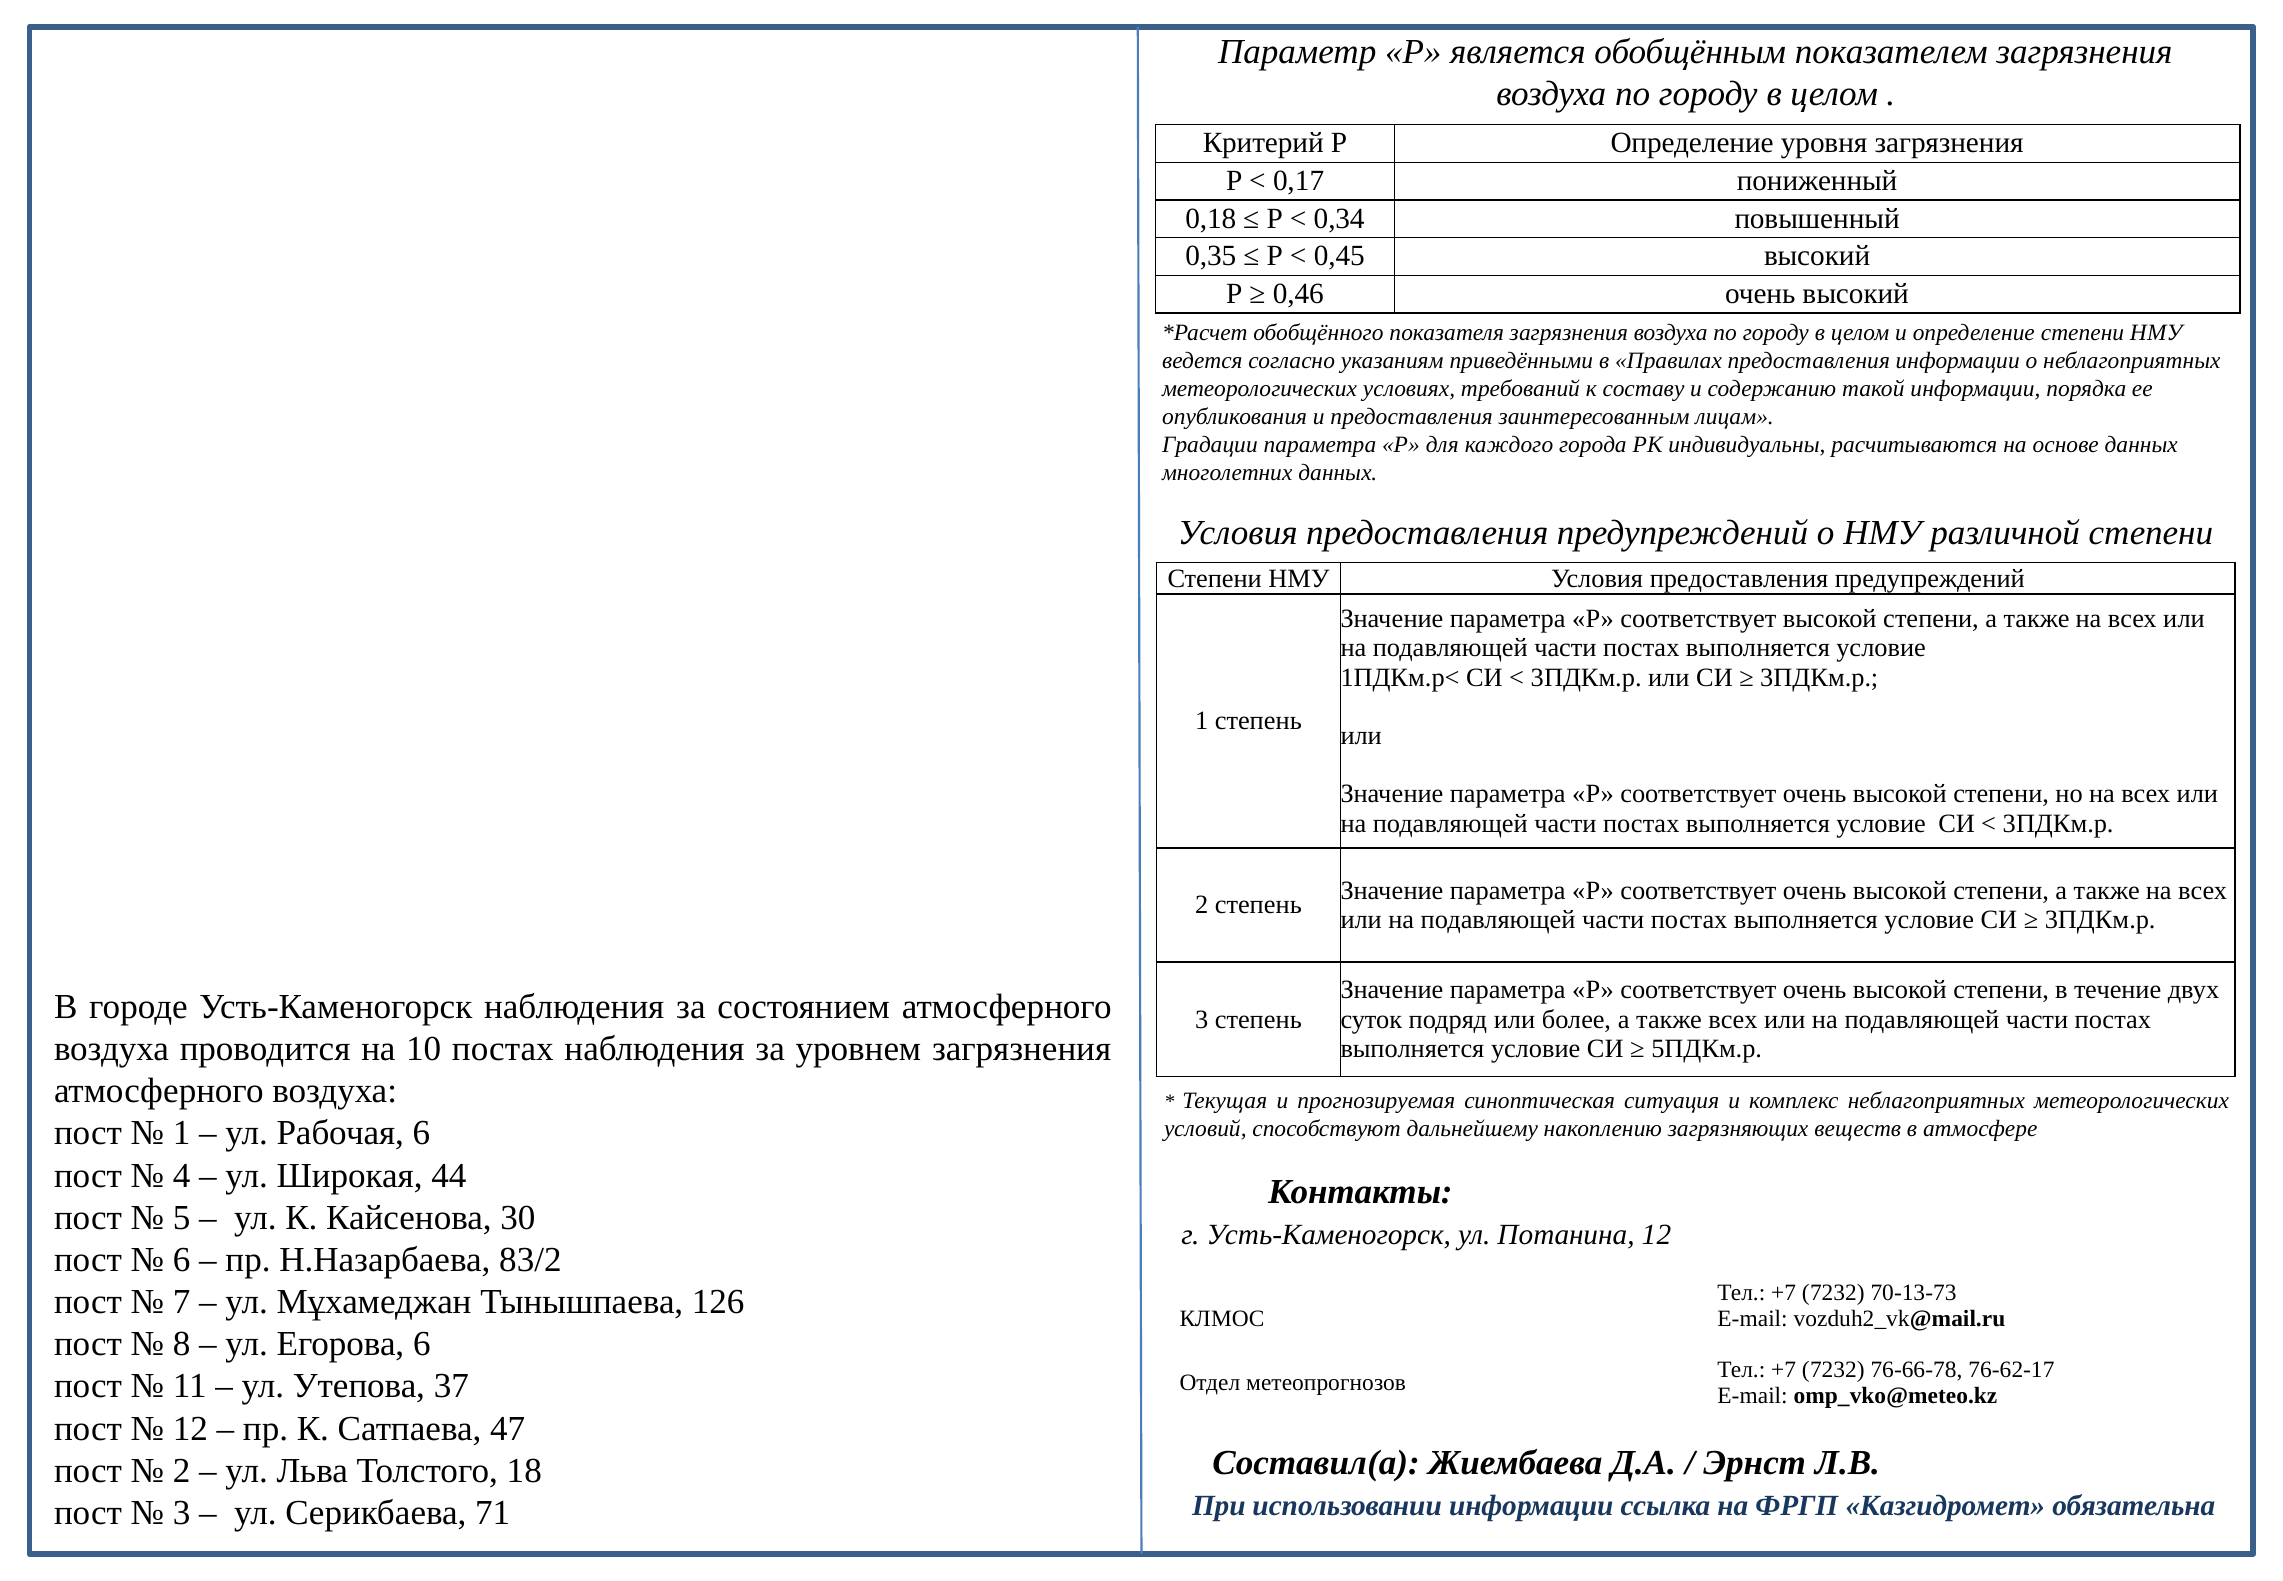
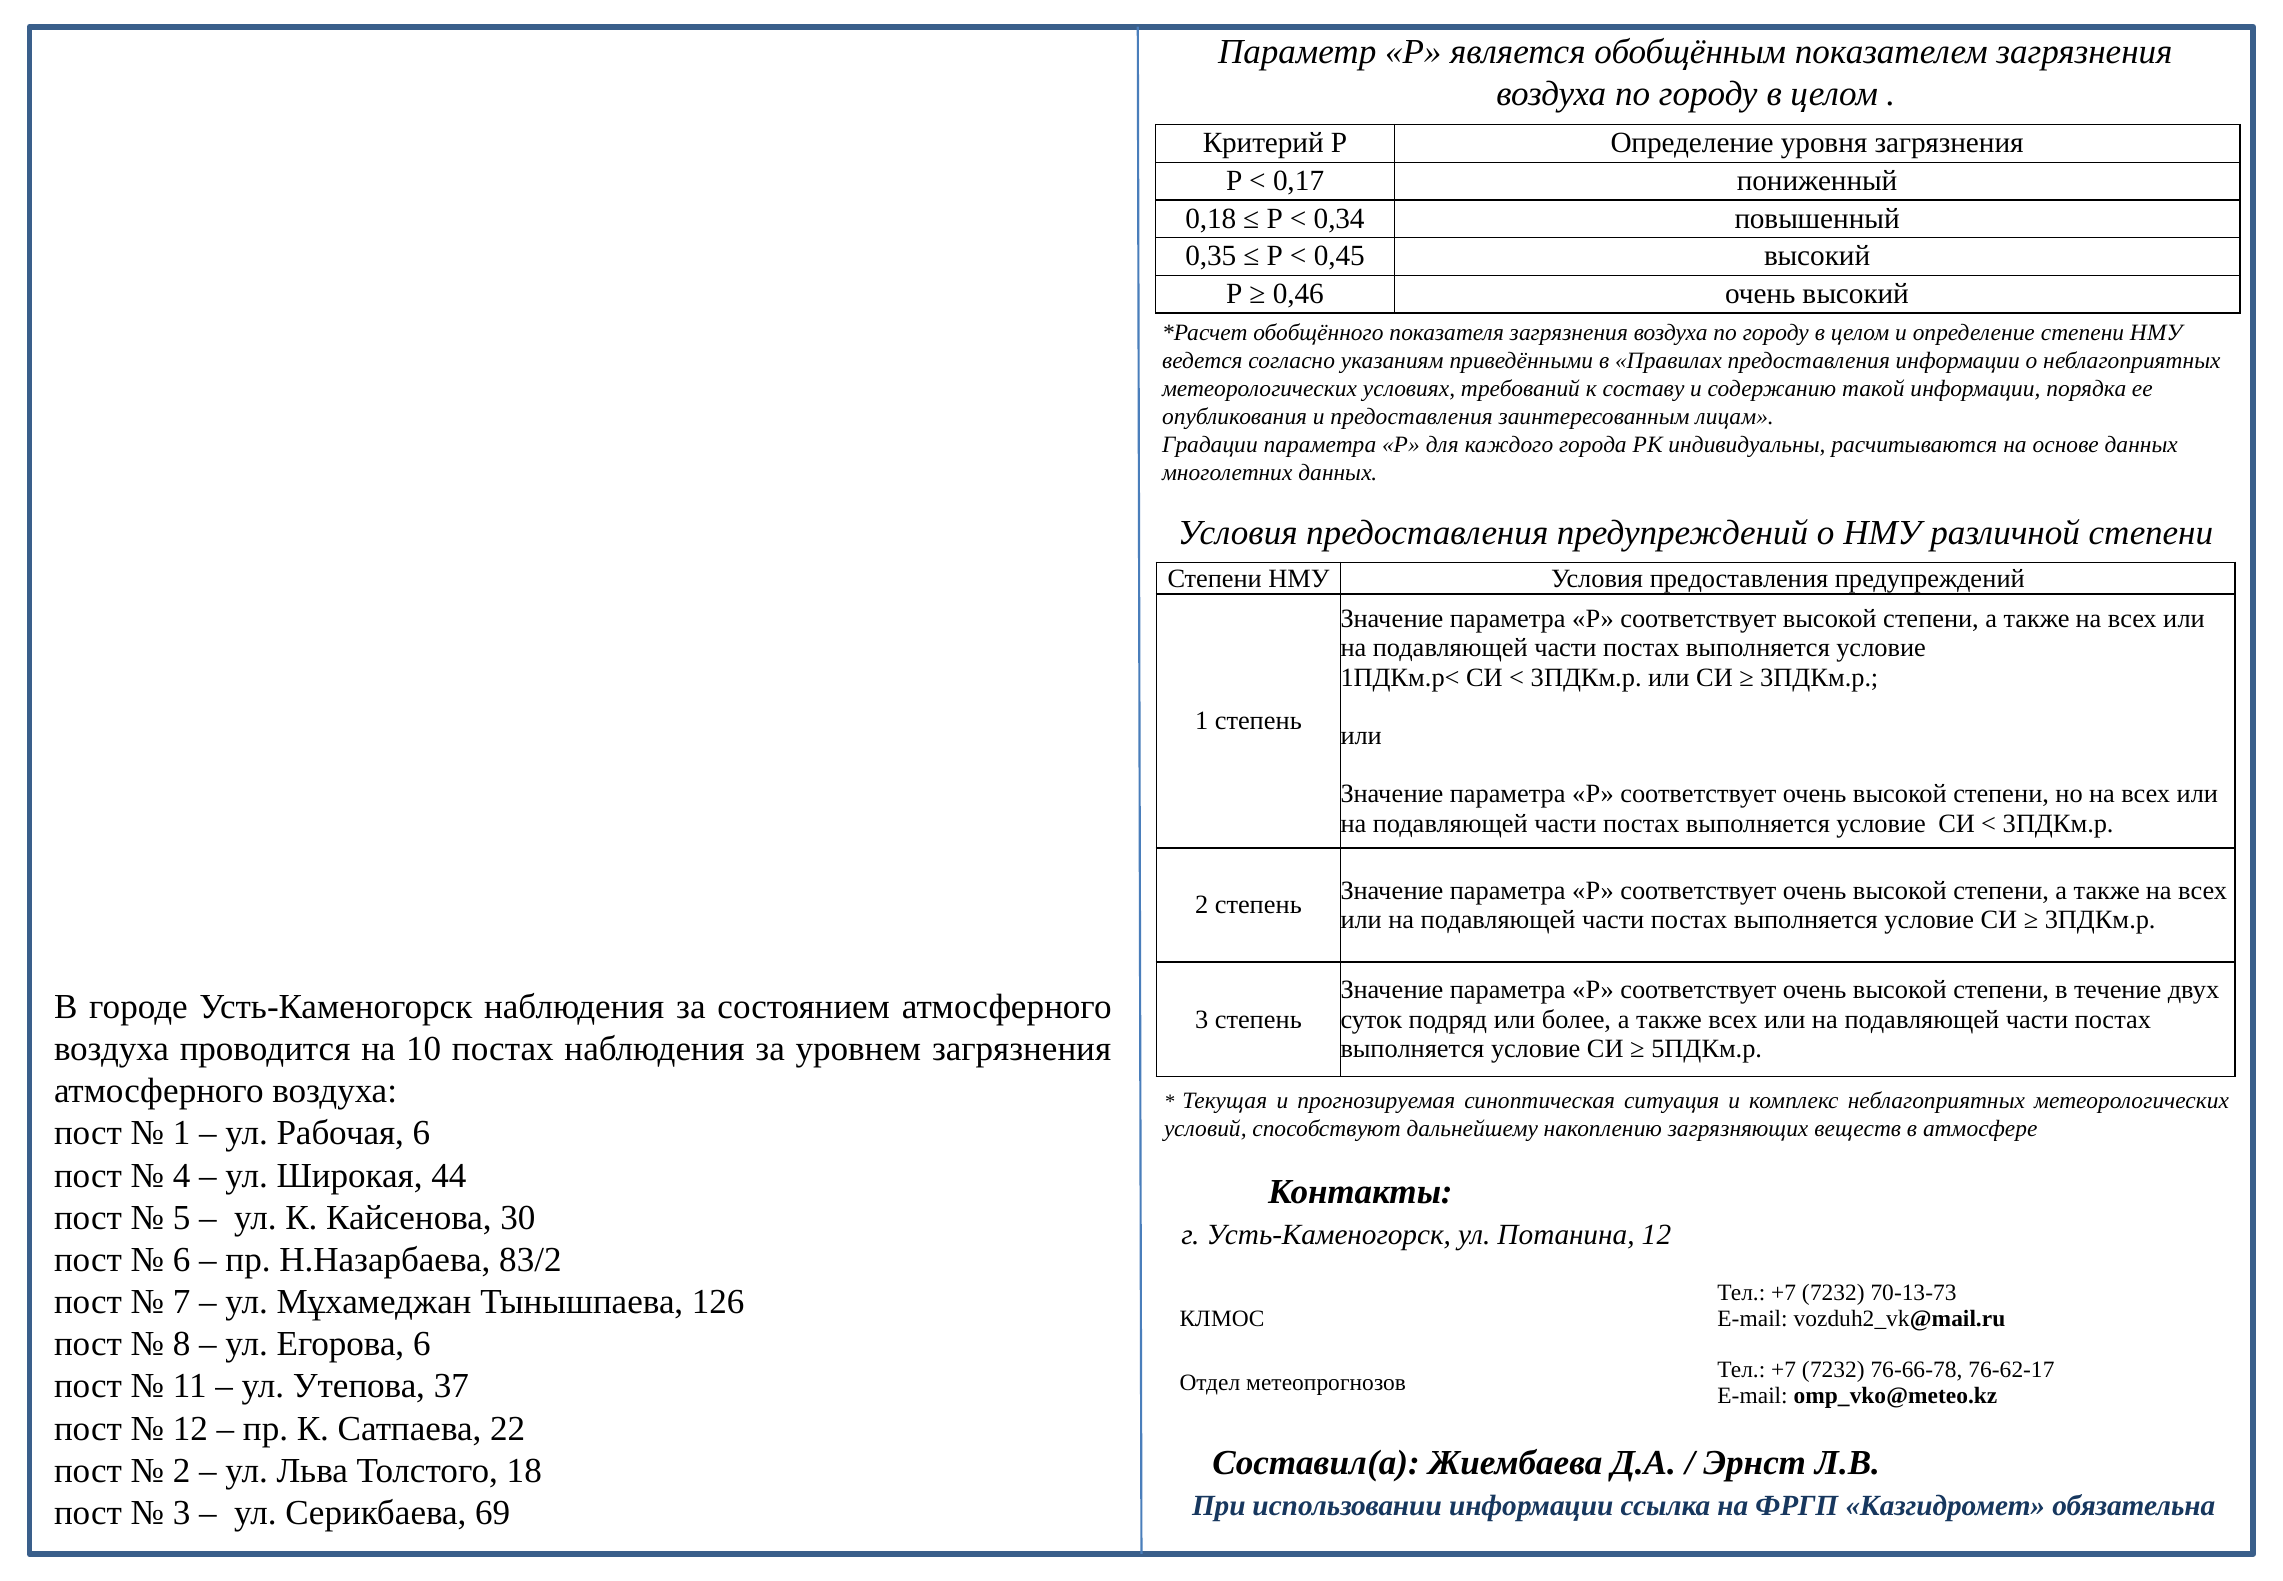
47: 47 -> 22
71: 71 -> 69
